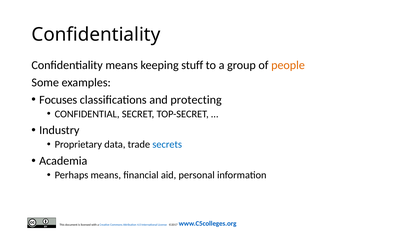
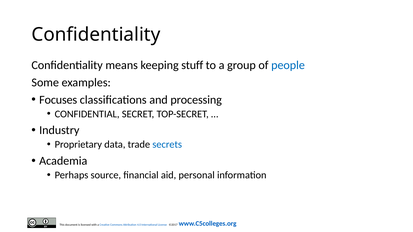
people colour: orange -> blue
protecting: protecting -> processing
Perhaps means: means -> source
